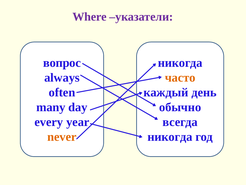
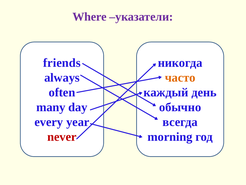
вопрос: вопрос -> friends
never colour: orange -> red
никогда at (170, 136): никогда -> morning
